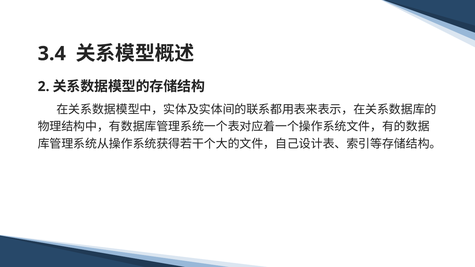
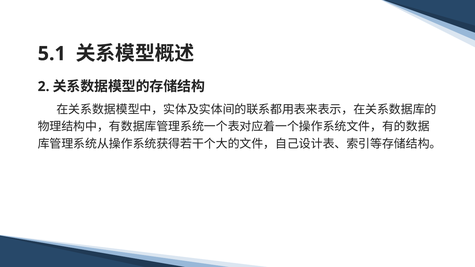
3.4: 3.4 -> 5.1
